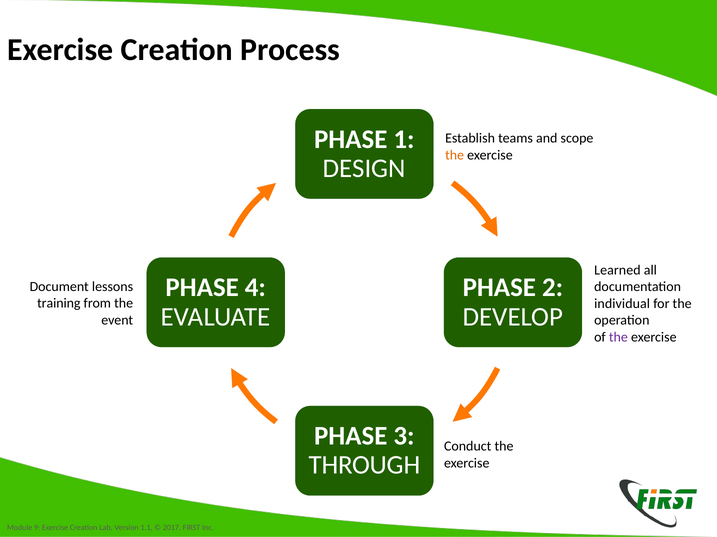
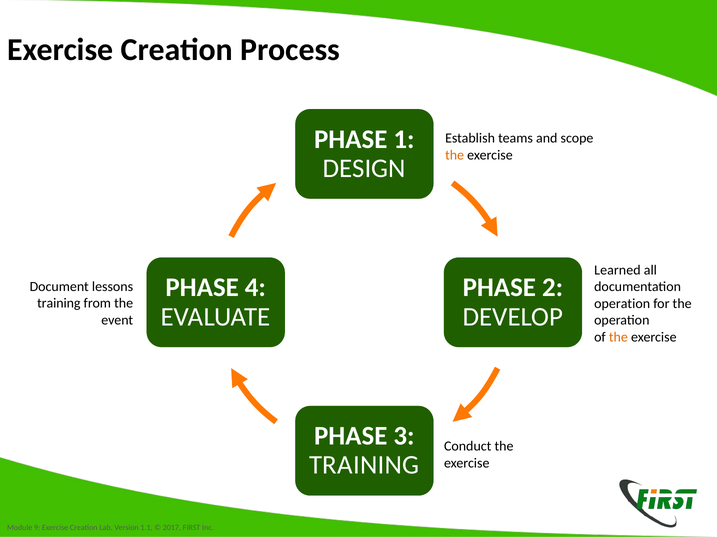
individual at (622, 304): individual -> operation
the at (618, 337) colour: purple -> orange
THROUGH at (364, 466): THROUGH -> TRAINING
